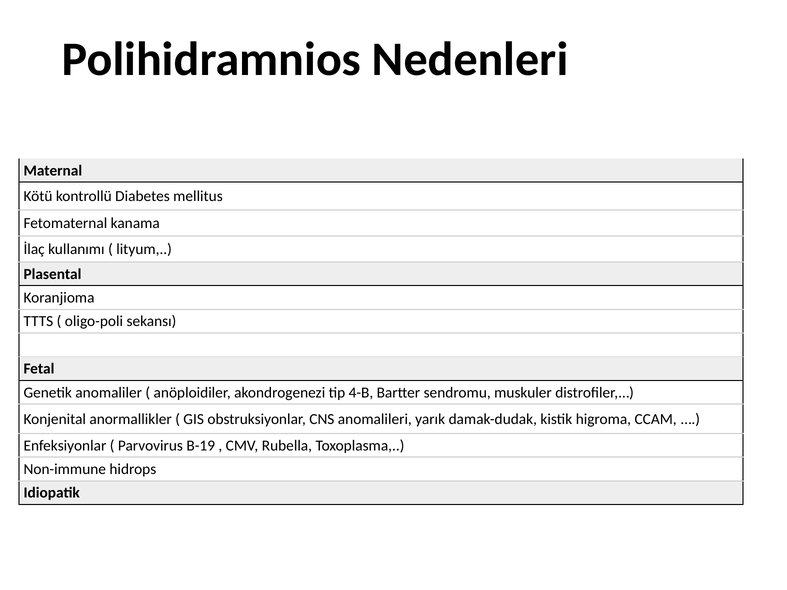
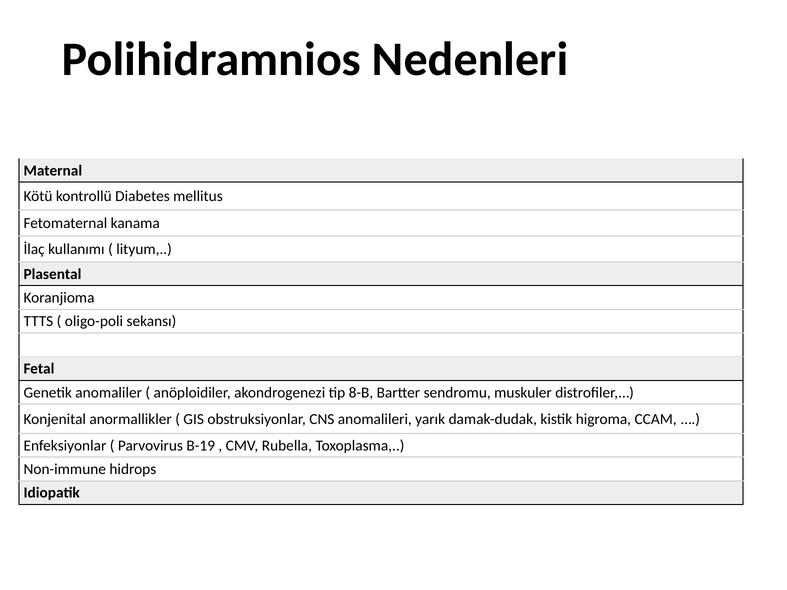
4-B: 4-B -> 8-B
